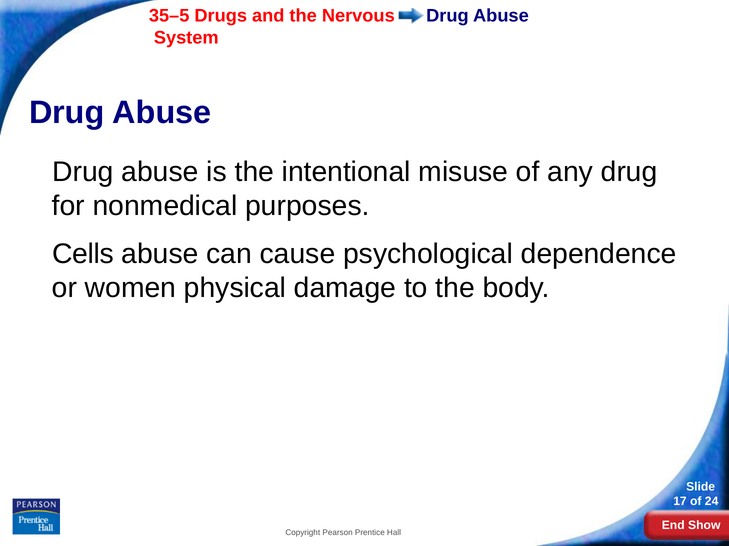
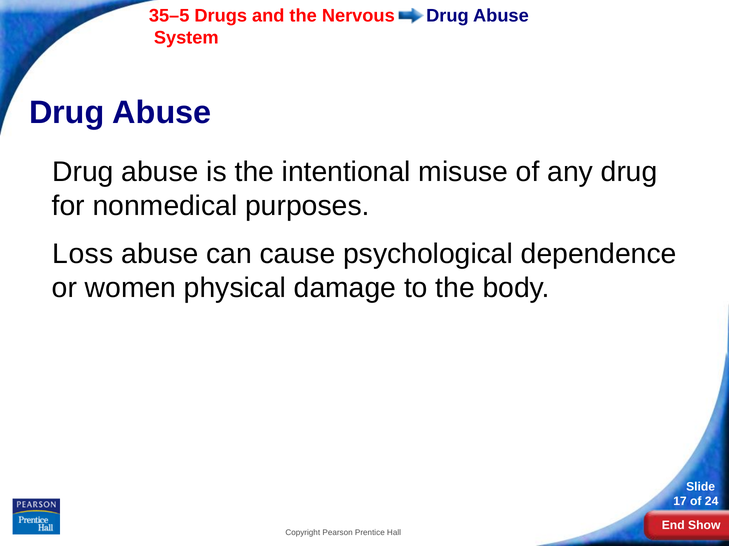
Cells: Cells -> Loss
